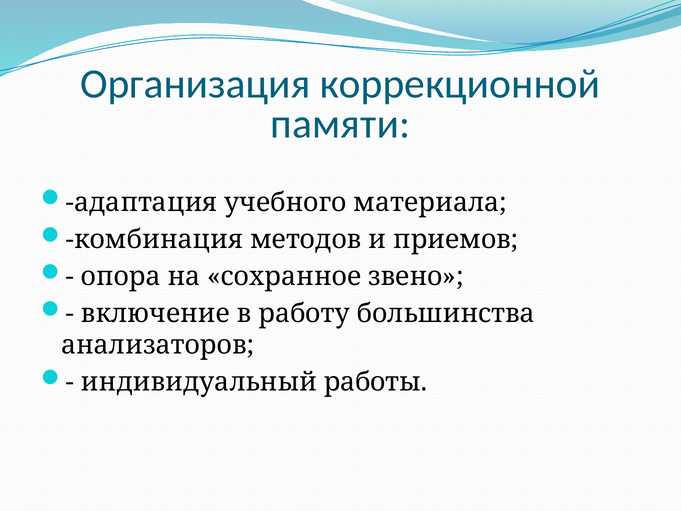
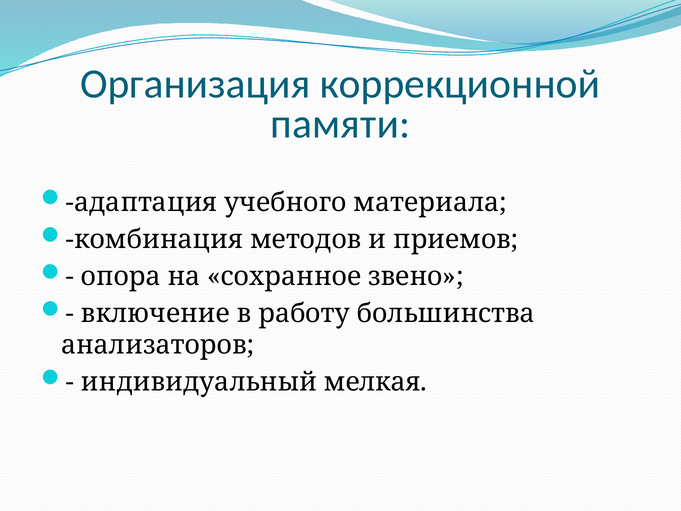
работы: работы -> мелкая
